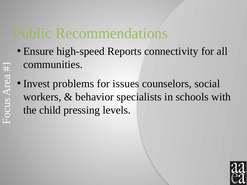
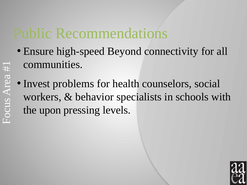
Reports: Reports -> Beyond
issues: issues -> health
child: child -> upon
